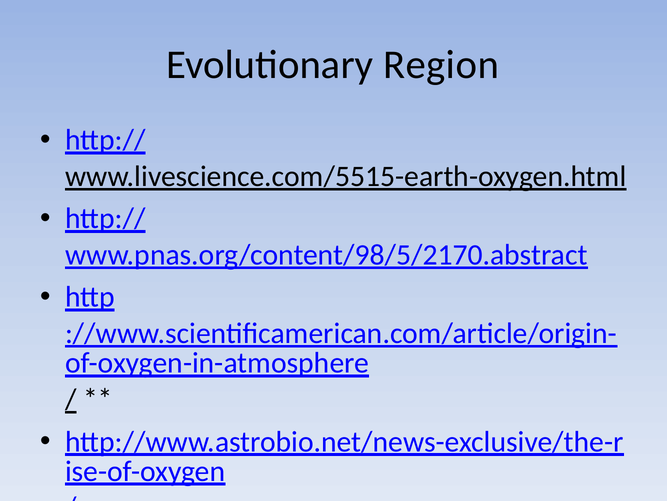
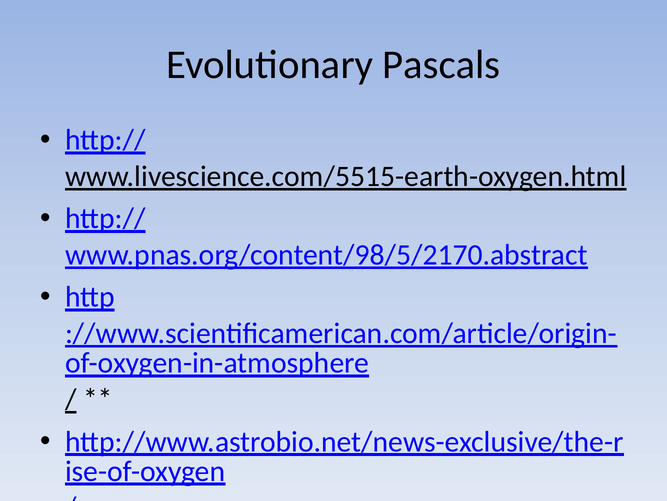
Region: Region -> Pascals
